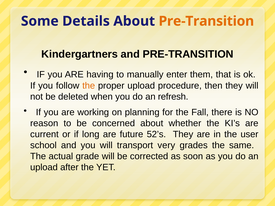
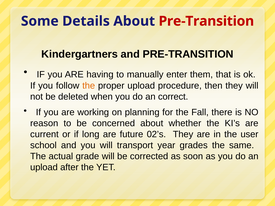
Pre-Transition at (206, 21) colour: orange -> red
refresh: refresh -> correct
52’s: 52’s -> 02’s
very: very -> year
